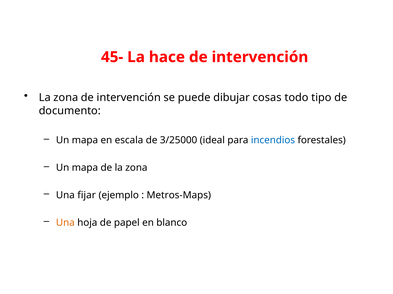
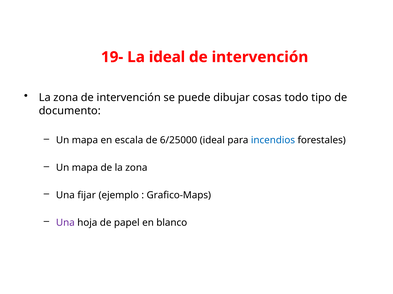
45-: 45- -> 19-
La hace: hace -> ideal
3/25000: 3/25000 -> 6/25000
Metros-Maps: Metros-Maps -> Grafico-Maps
Una at (65, 223) colour: orange -> purple
